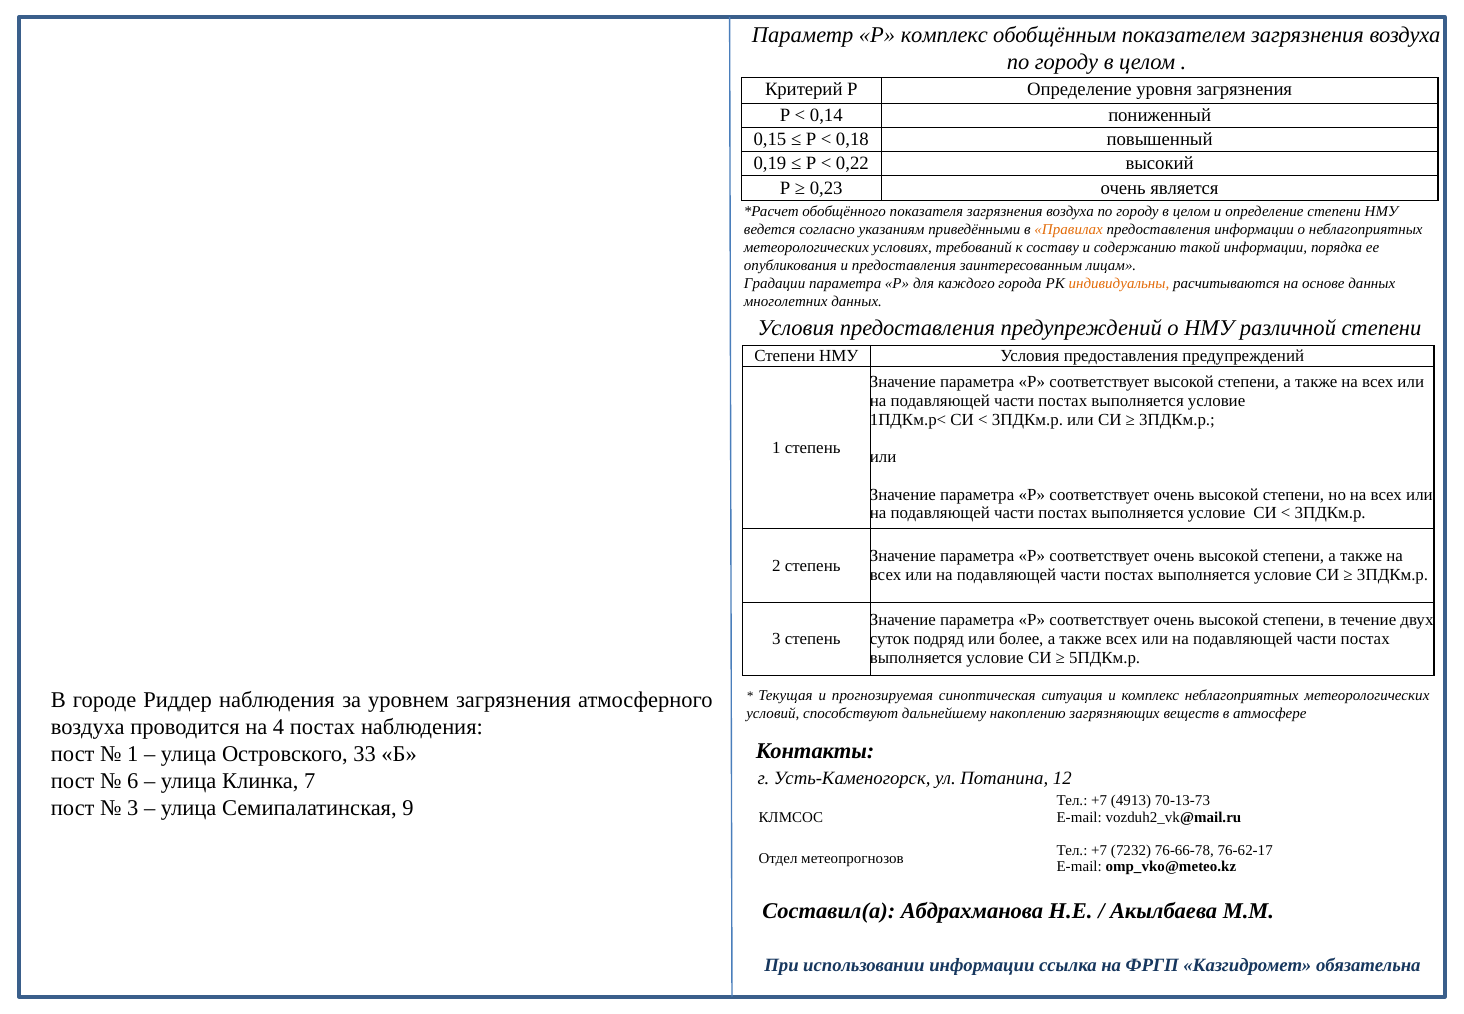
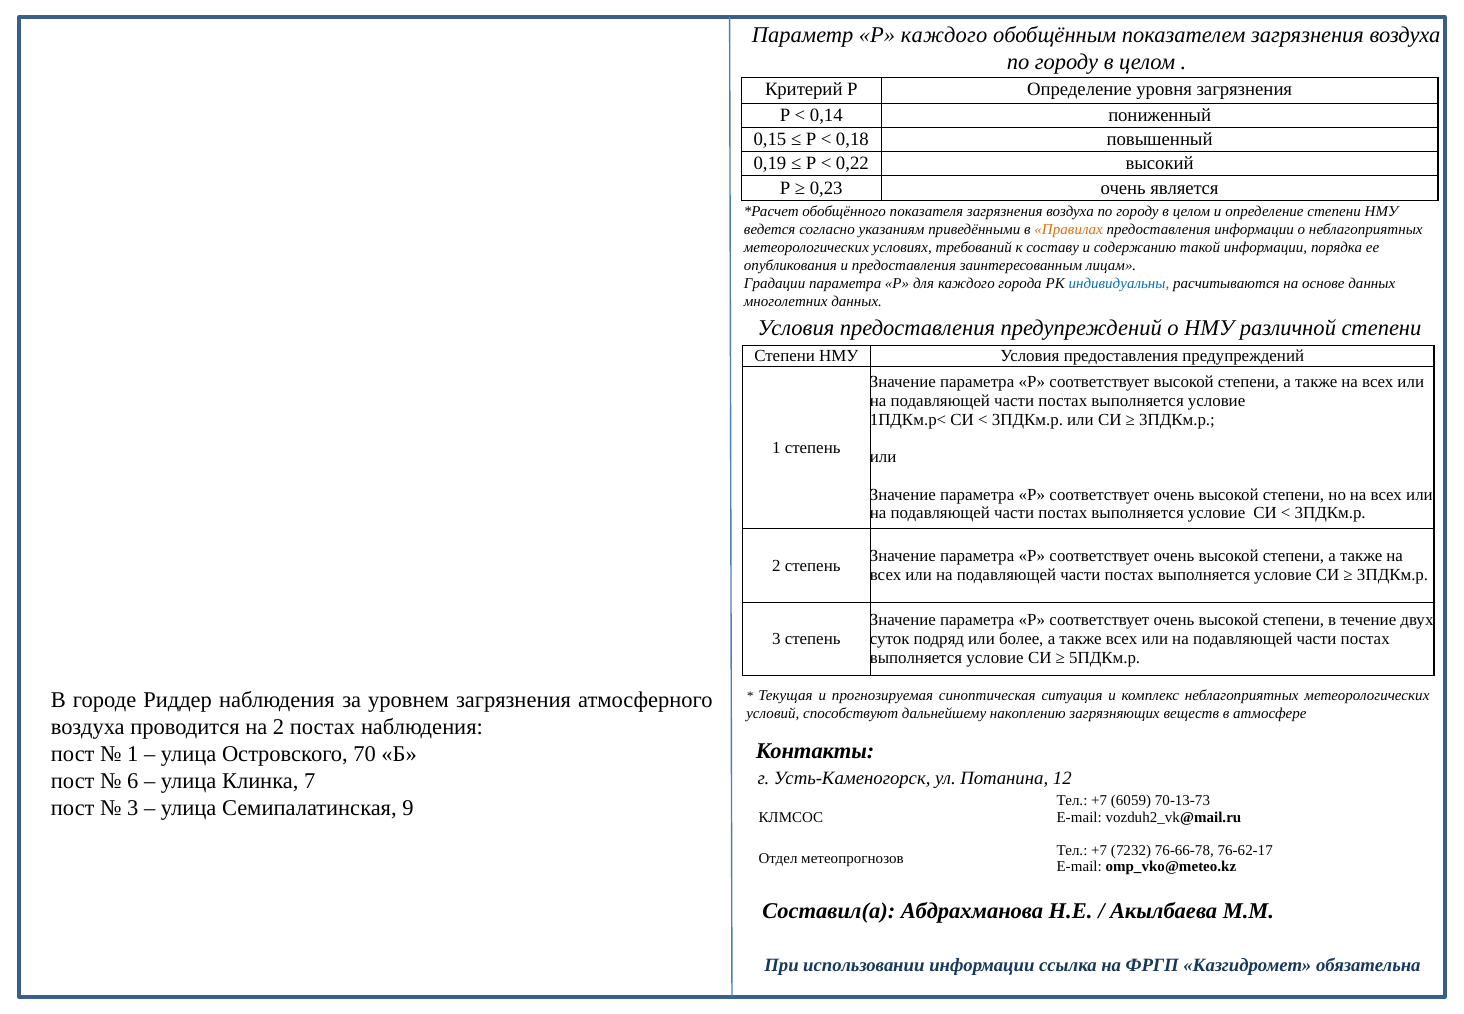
Р комплекс: комплекс -> каждого
индивидуальны colour: orange -> blue
на 4: 4 -> 2
33: 33 -> 70
4913: 4913 -> 6059
